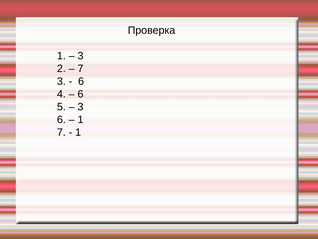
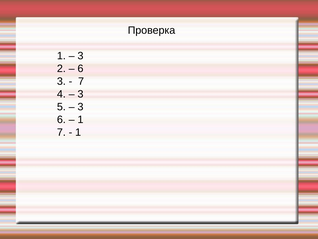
7 at (80, 68): 7 -> 6
6 at (81, 81): 6 -> 7
6 at (80, 94): 6 -> 3
